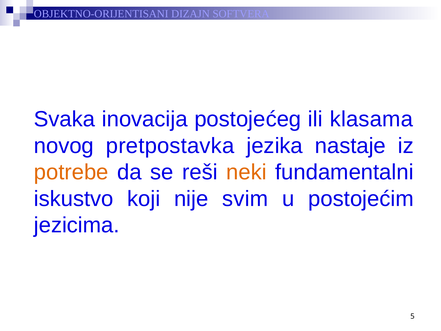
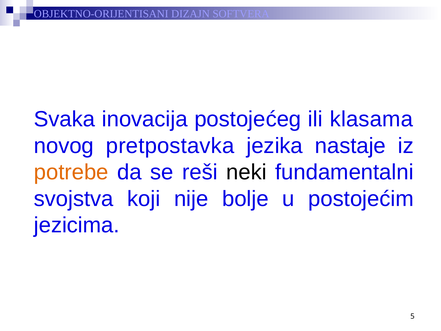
neki colour: orange -> black
iskustvo: iskustvo -> svojstva
svim: svim -> bolje
